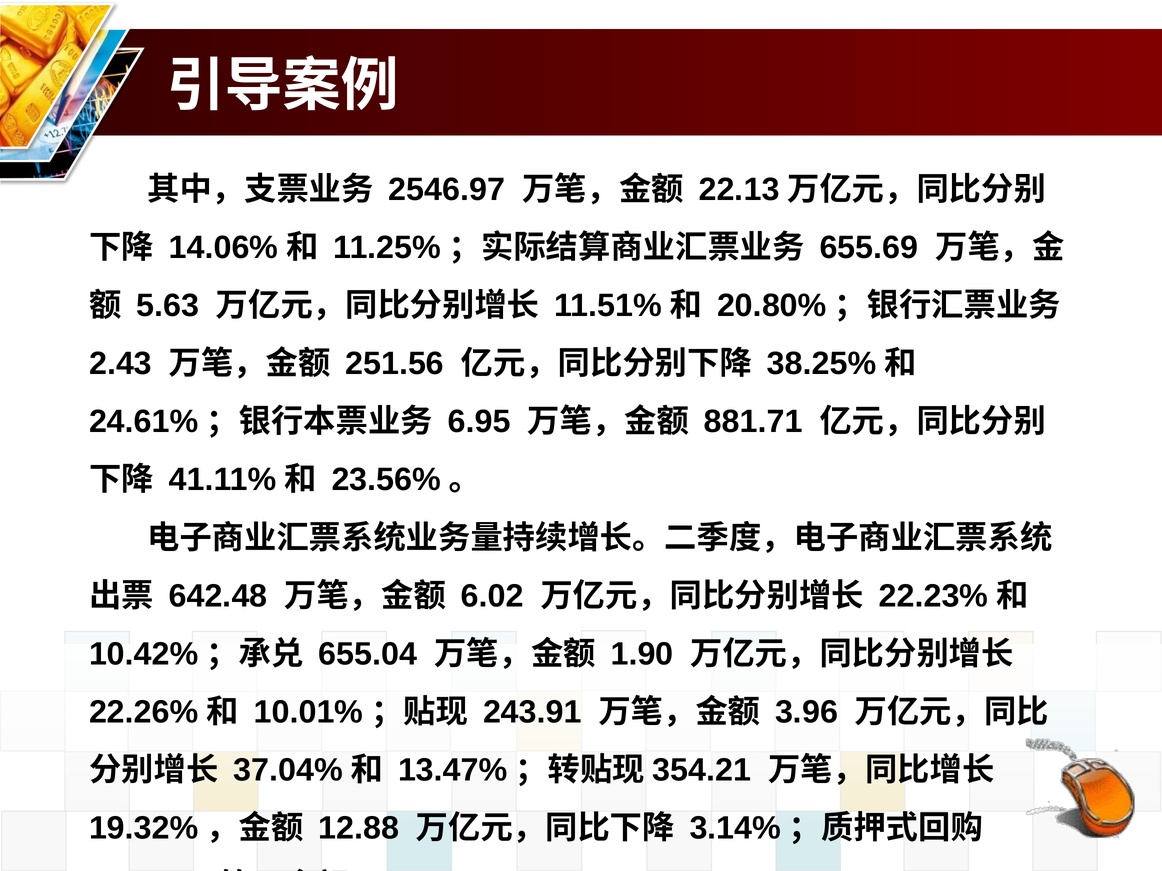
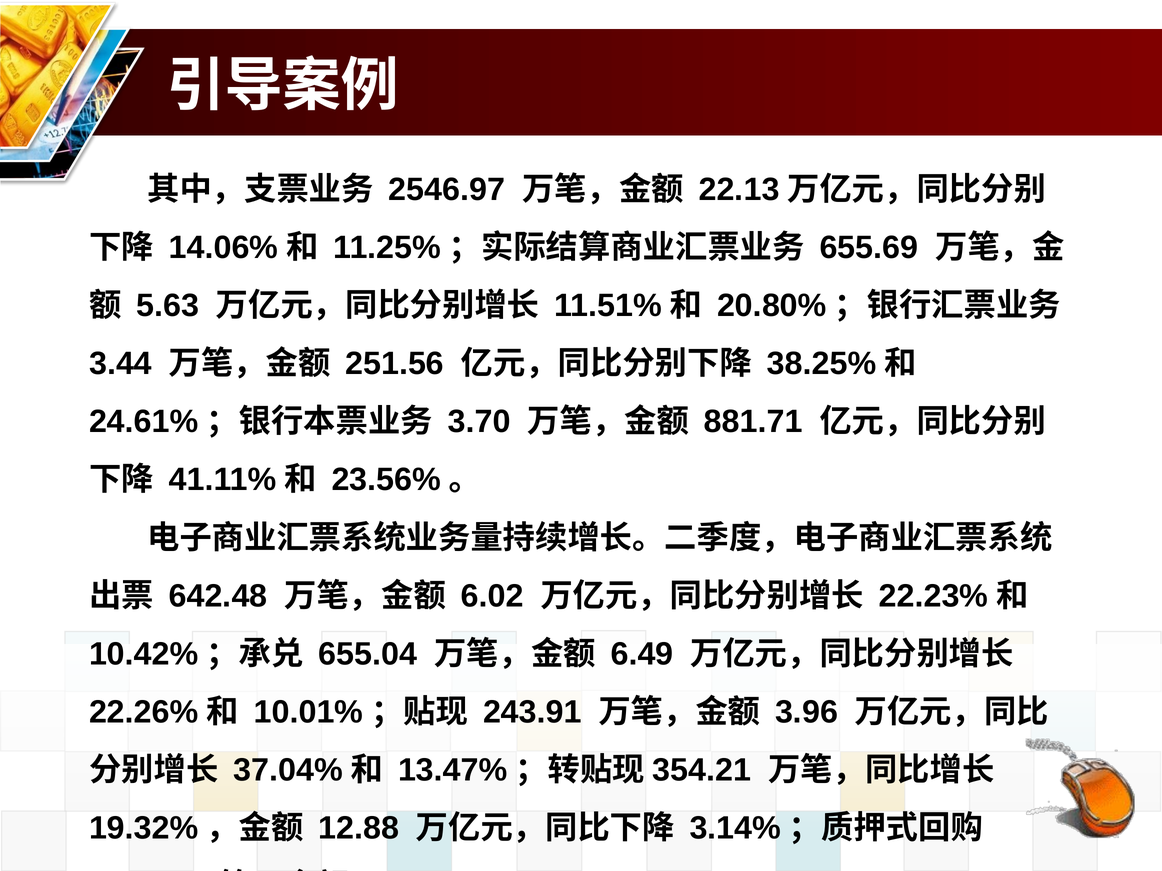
2.43: 2.43 -> 3.44
6.95: 6.95 -> 3.70
1.90: 1.90 -> 6.49
